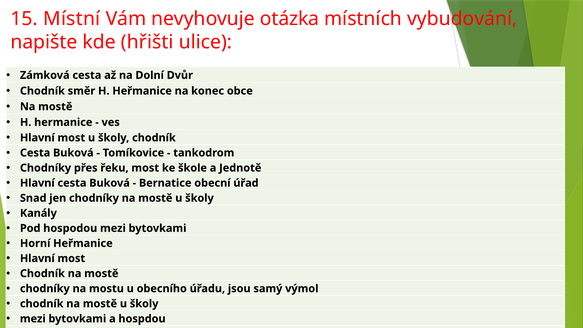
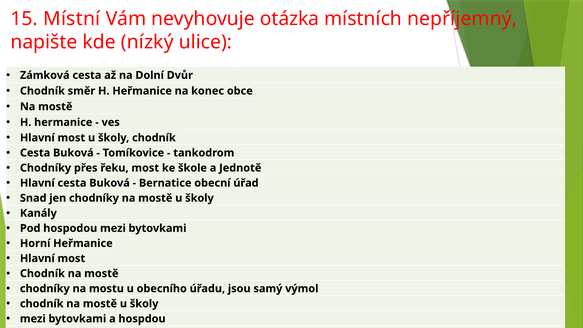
vybudování: vybudování -> nepříjemný
hřišti: hřišti -> nízký
